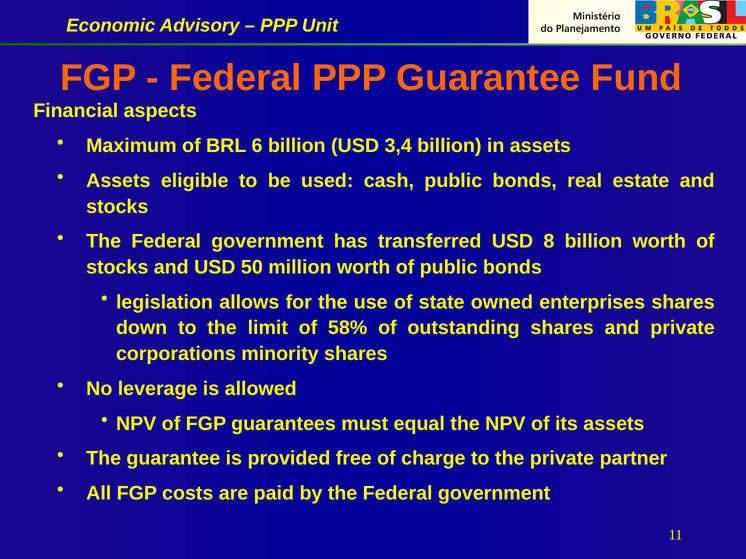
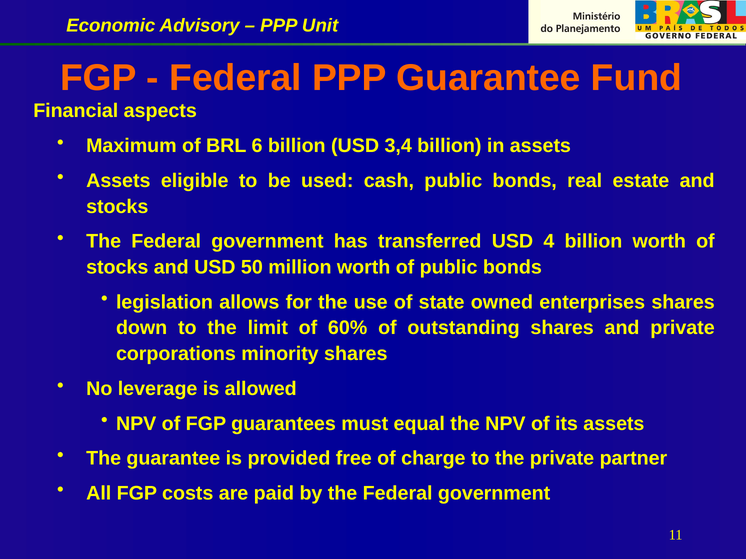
8: 8 -> 4
58%: 58% -> 60%
